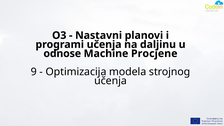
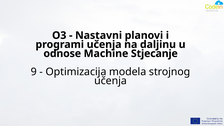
Procjene: Procjene -> Stjecanje
